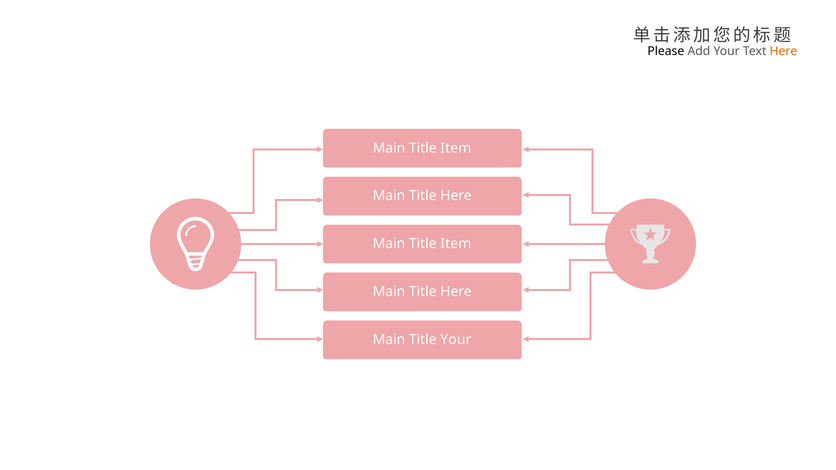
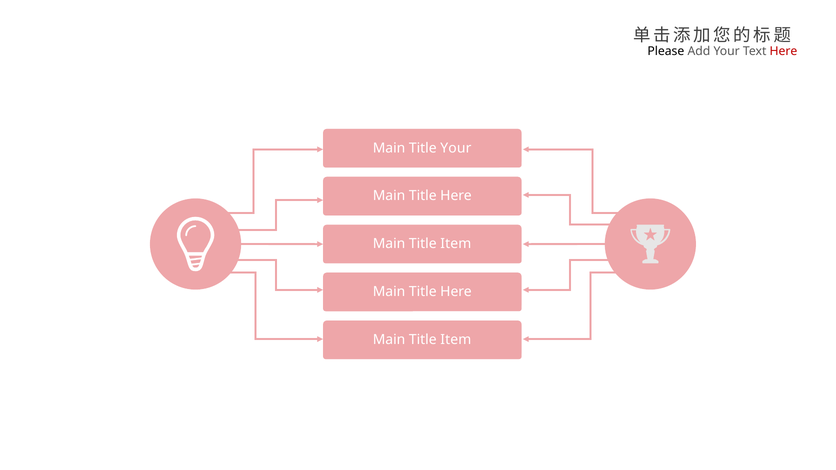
Here at (783, 51) colour: orange -> red
Item at (456, 148): Item -> Your
Your at (456, 340): Your -> Item
